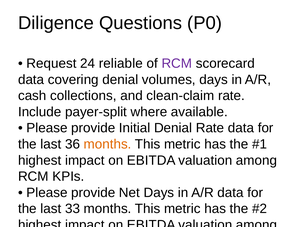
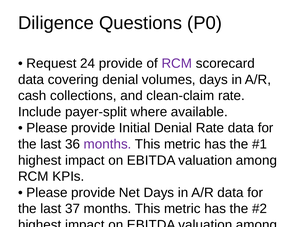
24 reliable: reliable -> provide
months at (108, 144) colour: orange -> purple
33: 33 -> 37
